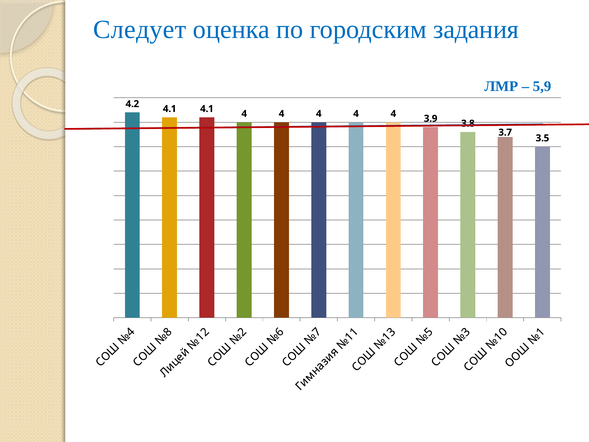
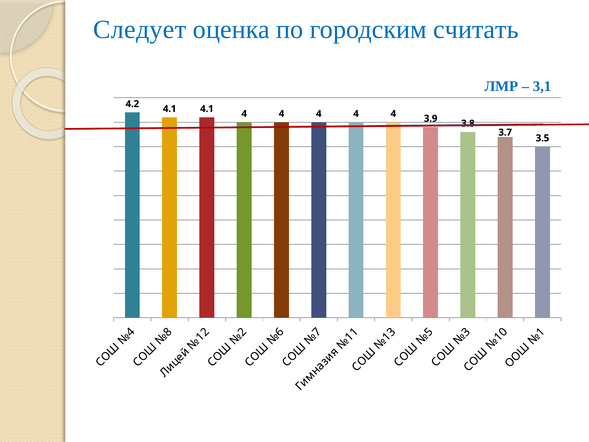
задания: задания -> считать
5,9: 5,9 -> 3,1
